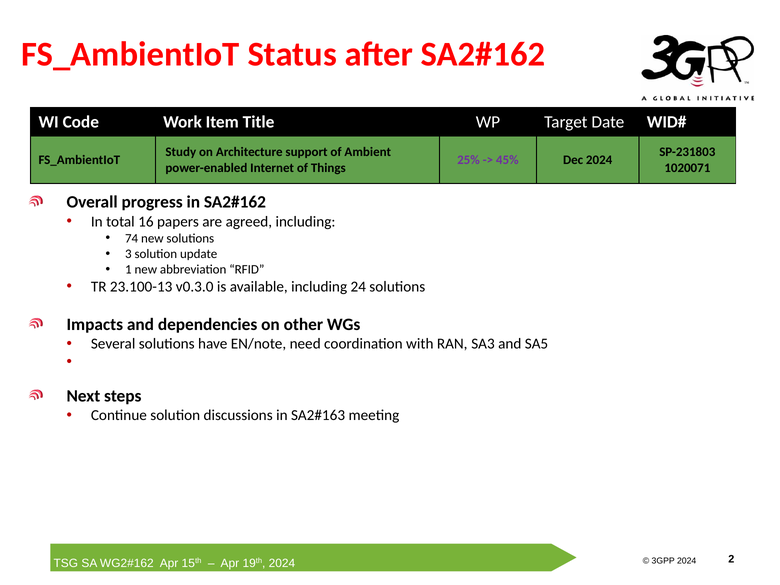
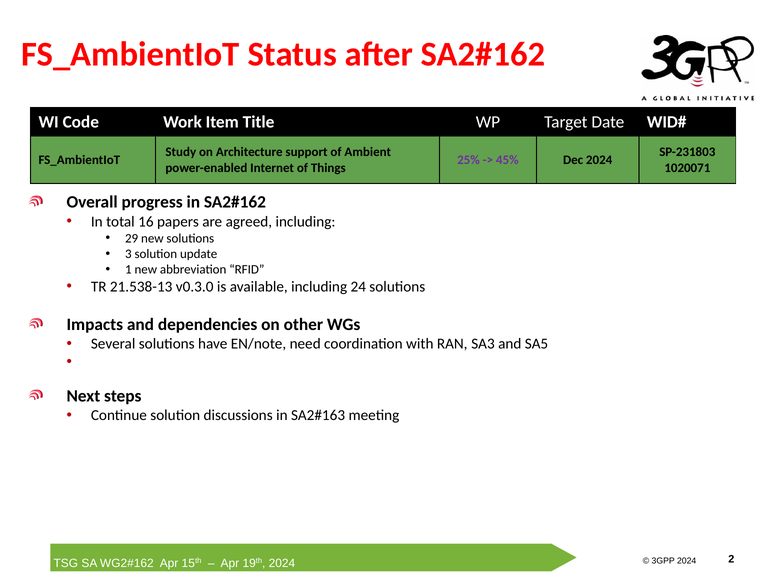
74: 74 -> 29
23.100-13: 23.100-13 -> 21.538-13
